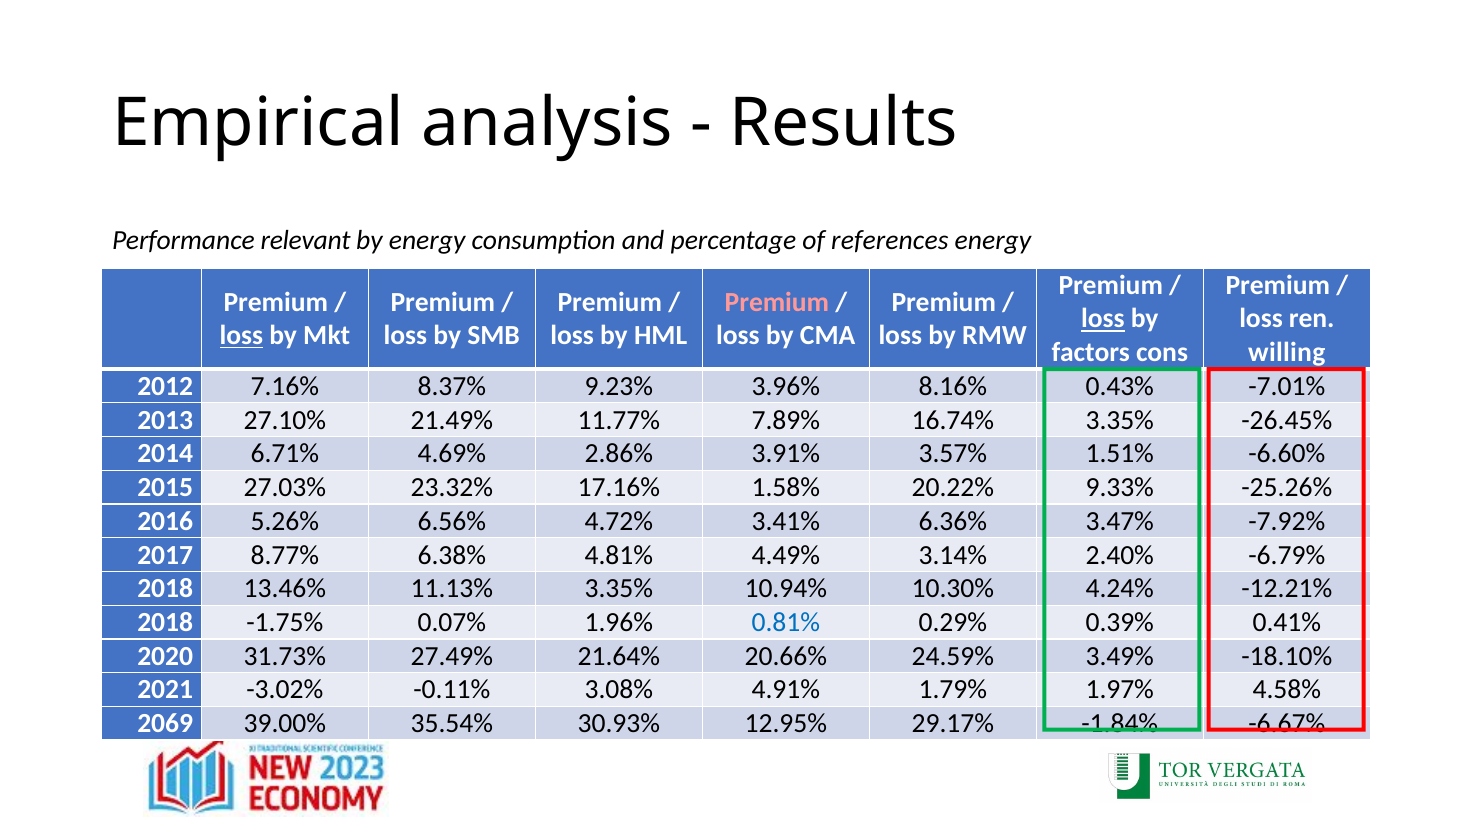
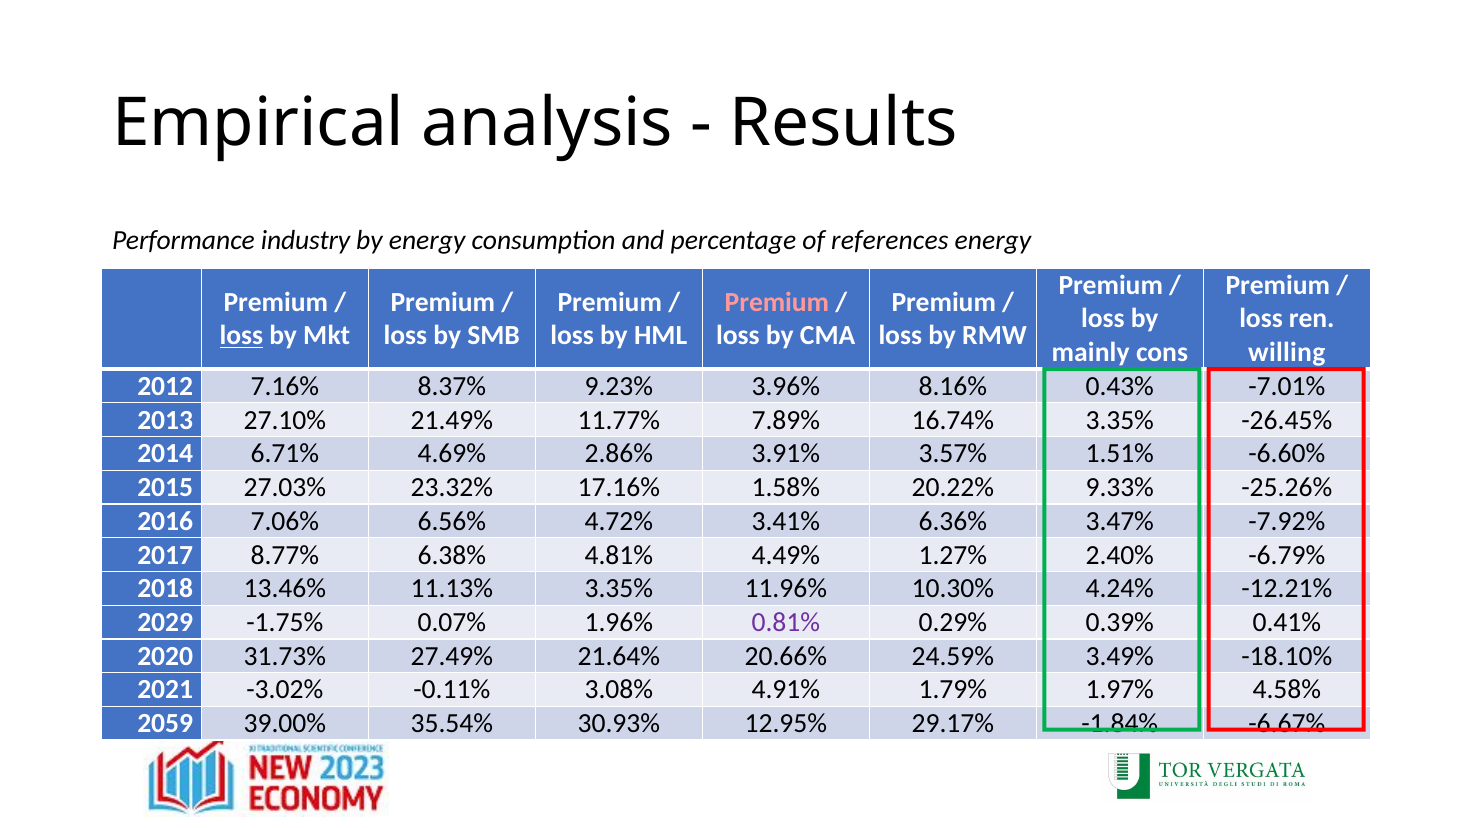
relevant: relevant -> industry
loss at (1103, 319) underline: present -> none
factors: factors -> mainly
5.26%: 5.26% -> 7.06%
3.14%: 3.14% -> 1.27%
10.94%: 10.94% -> 11.96%
2018 at (165, 622): 2018 -> 2029
0.81% colour: blue -> purple
2069: 2069 -> 2059
